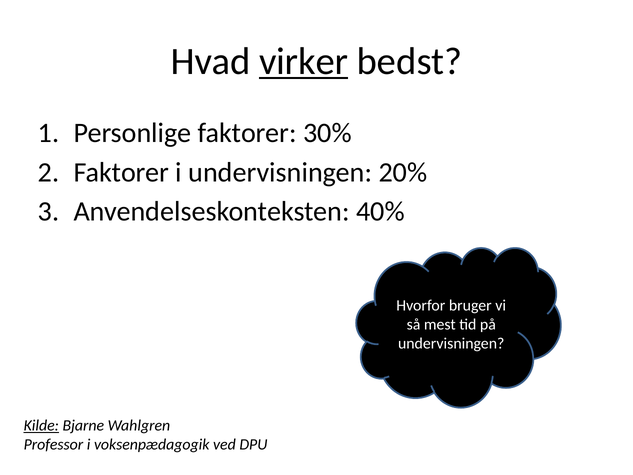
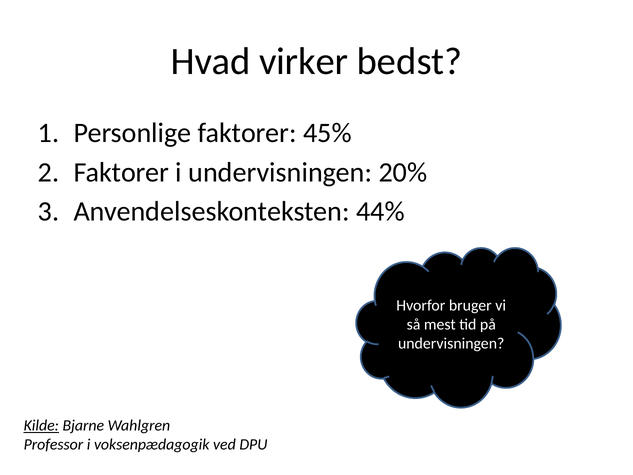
virker underline: present -> none
30%: 30% -> 45%
40%: 40% -> 44%
